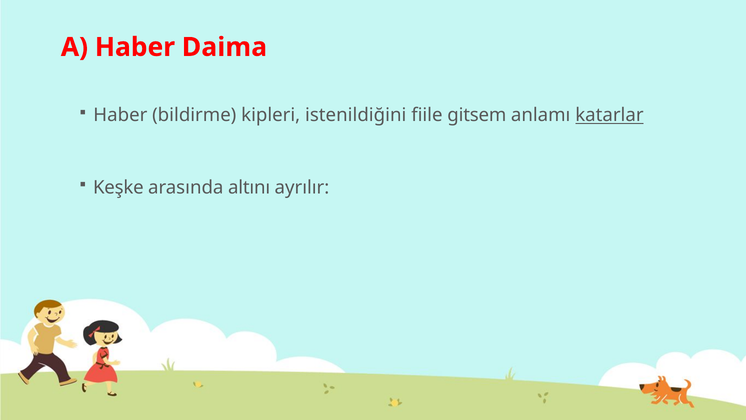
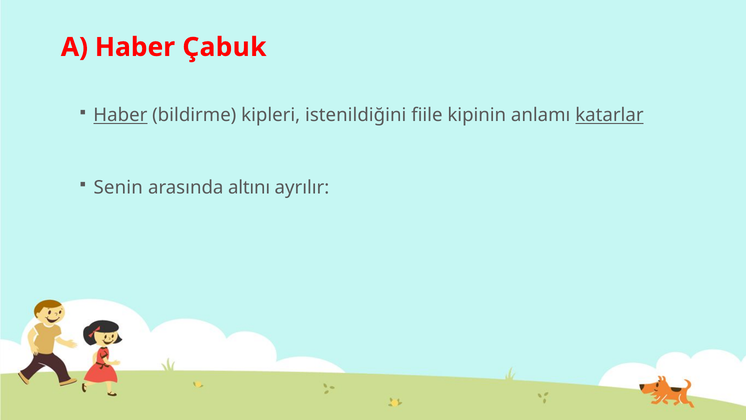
Daima: Daima -> Çabuk
Haber at (120, 115) underline: none -> present
gitsem: gitsem -> kipinin
Keşke: Keşke -> Senin
